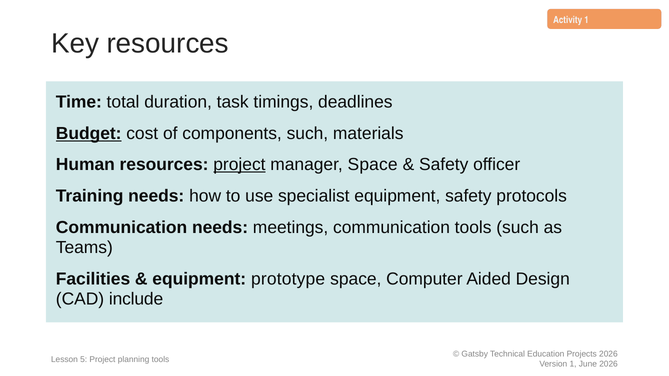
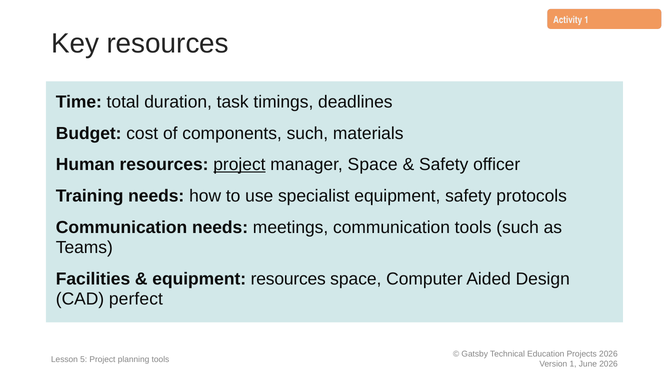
Budget underline: present -> none
equipment prototype: prototype -> resources
include: include -> perfect
